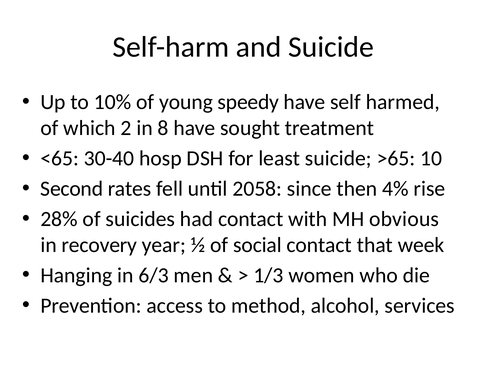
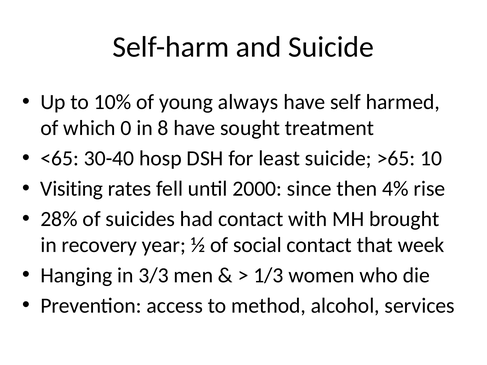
speedy: speedy -> always
2: 2 -> 0
Second: Second -> Visiting
2058: 2058 -> 2000
obvious: obvious -> brought
6/3: 6/3 -> 3/3
